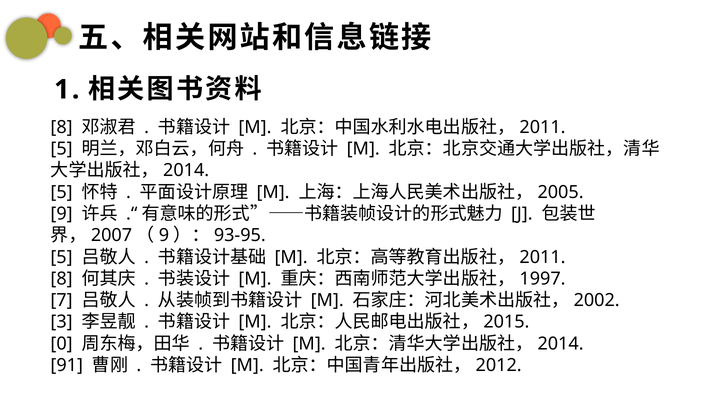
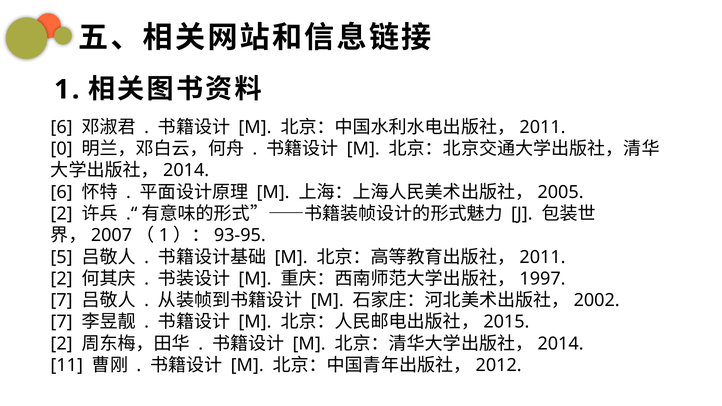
8 at (62, 127): 8 -> 6
5 at (62, 149): 5 -> 0
5 at (62, 192): 5 -> 6
9 at (62, 214): 9 -> 2
9 at (164, 235): 9 -> 1
8 at (62, 279): 8 -> 2
3 at (62, 322): 3 -> 7
0 at (62, 344): 0 -> 2
91: 91 -> 11
